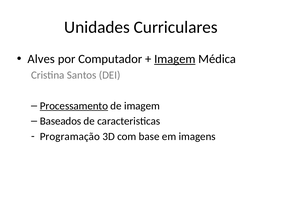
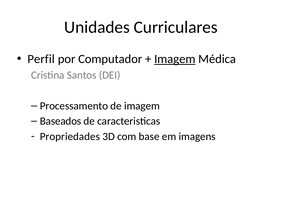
Alves: Alves -> Perfil
Processamento underline: present -> none
Programação: Programação -> Propriedades
